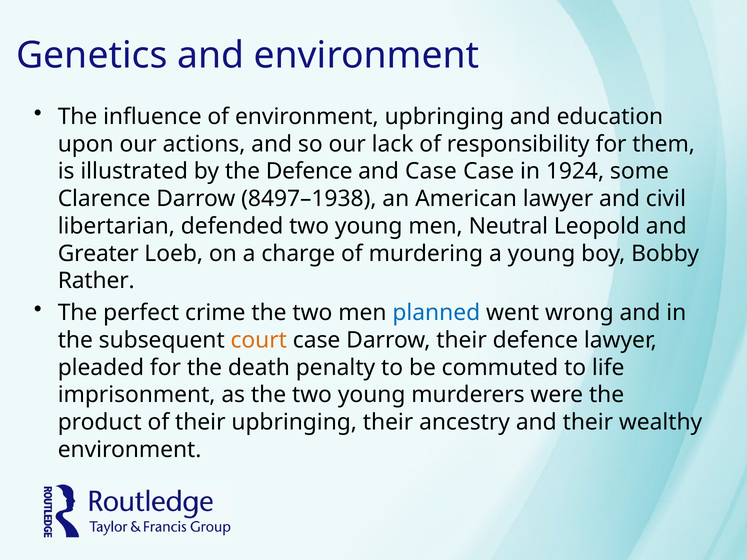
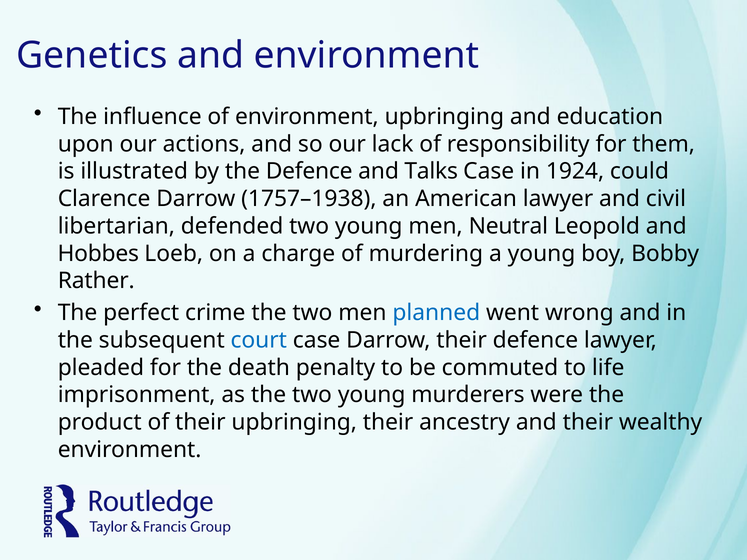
and Case: Case -> Talks
some: some -> could
8497–1938: 8497–1938 -> 1757–1938
Greater: Greater -> Hobbes
court colour: orange -> blue
